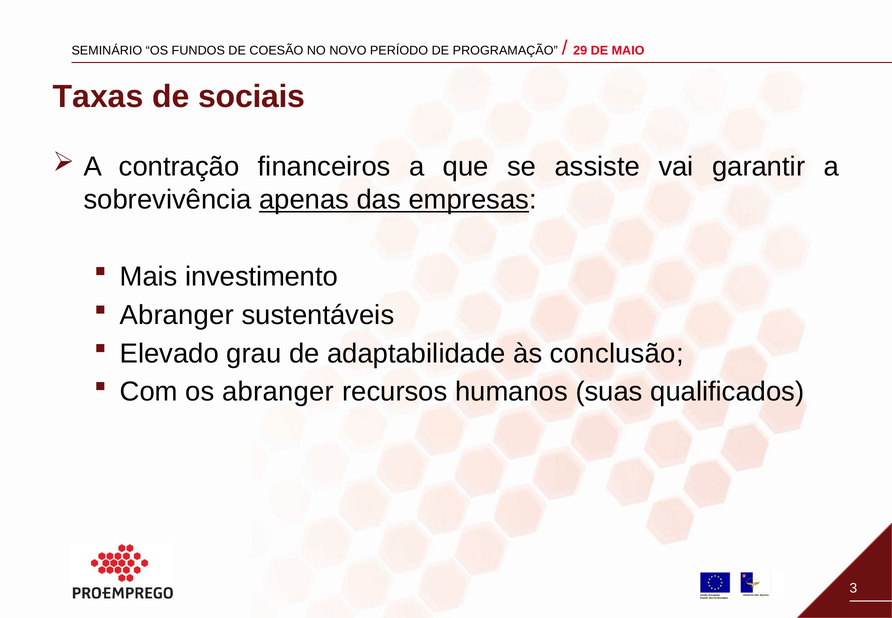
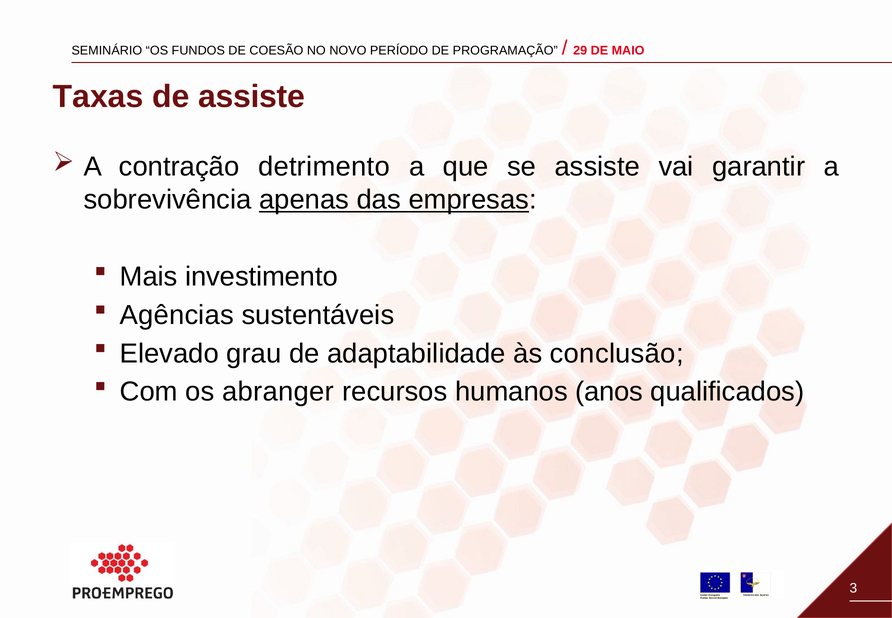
de sociais: sociais -> assiste
financeiros: financeiros -> detrimento
Abranger at (177, 315): Abranger -> Agências
suas: suas -> anos
